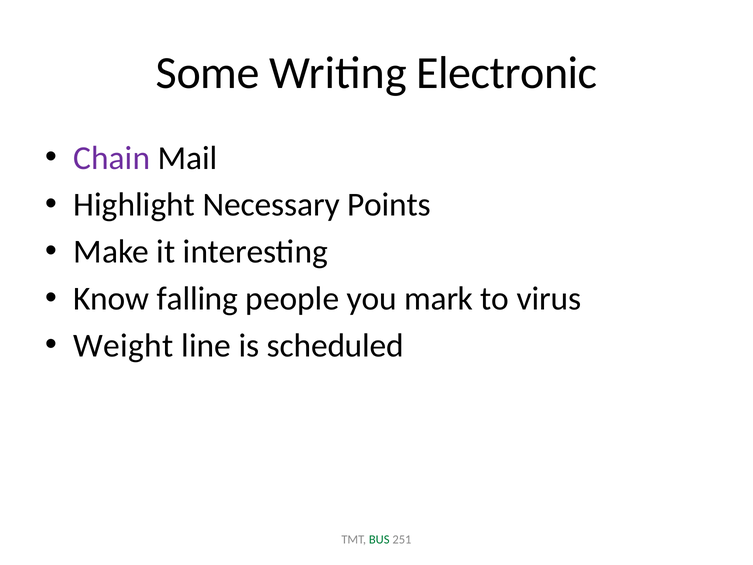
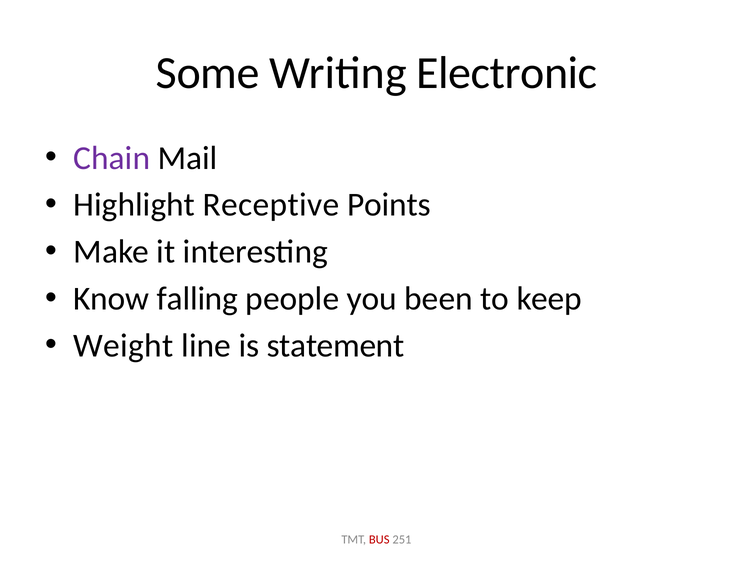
Necessary: Necessary -> Receptive
mark: mark -> been
virus: virus -> keep
scheduled: scheduled -> statement
BUS colour: green -> red
